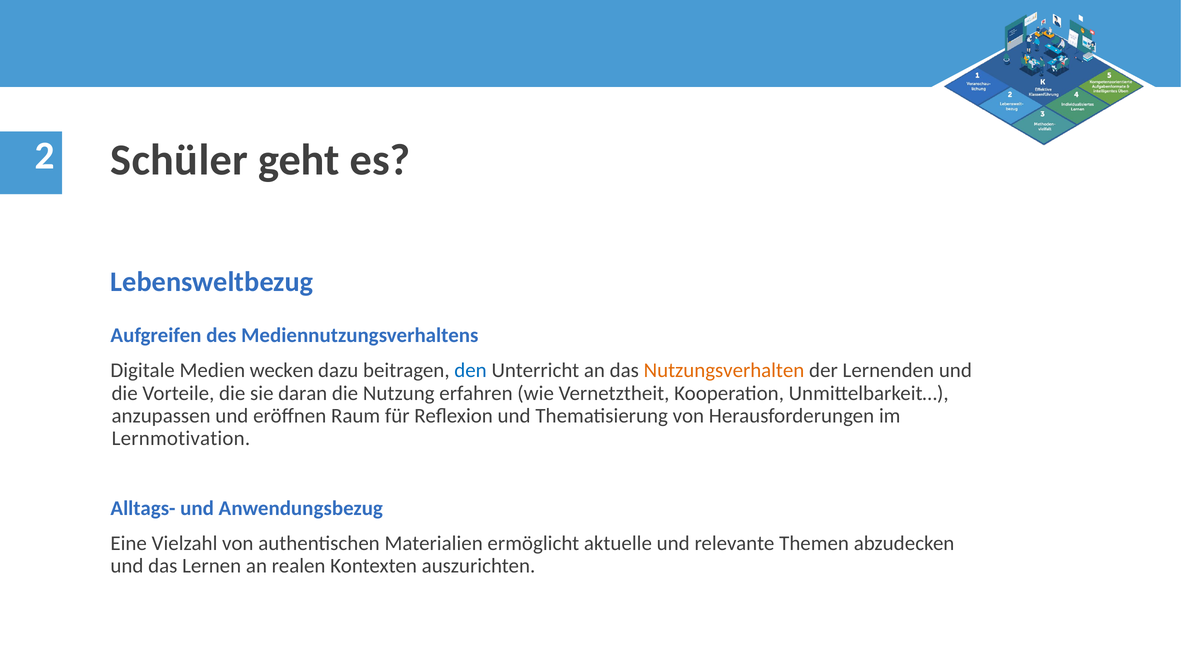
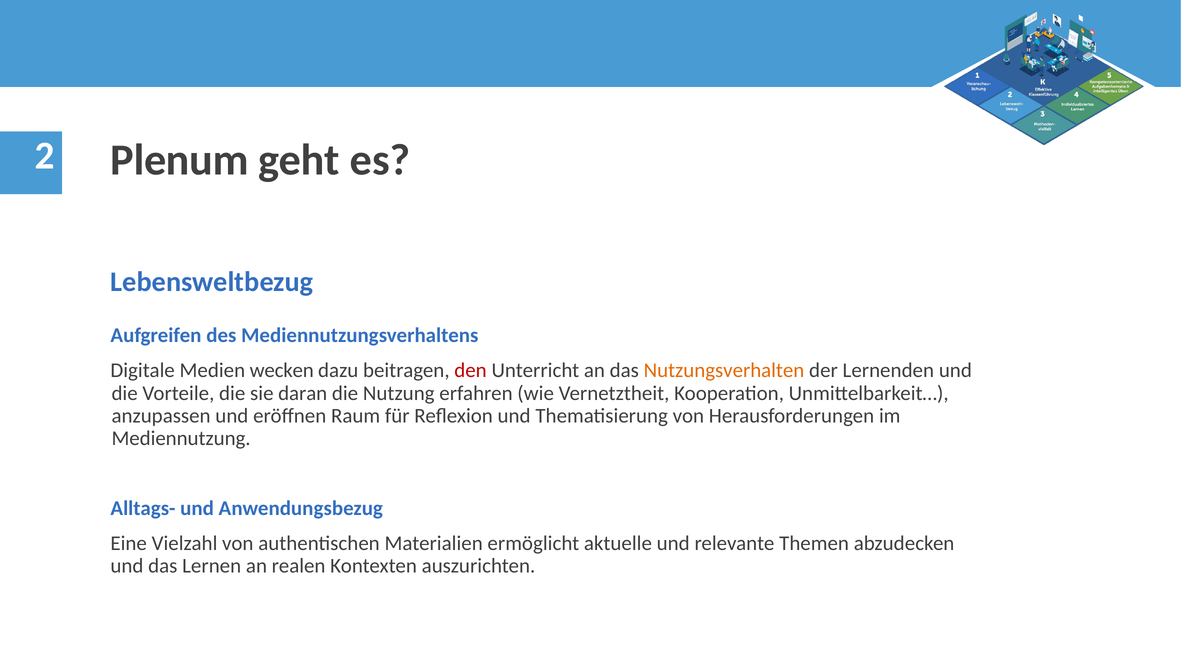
Schüler: Schüler -> Plenum
den colour: blue -> red
Lernmotivation: Lernmotivation -> Mediennutzung
